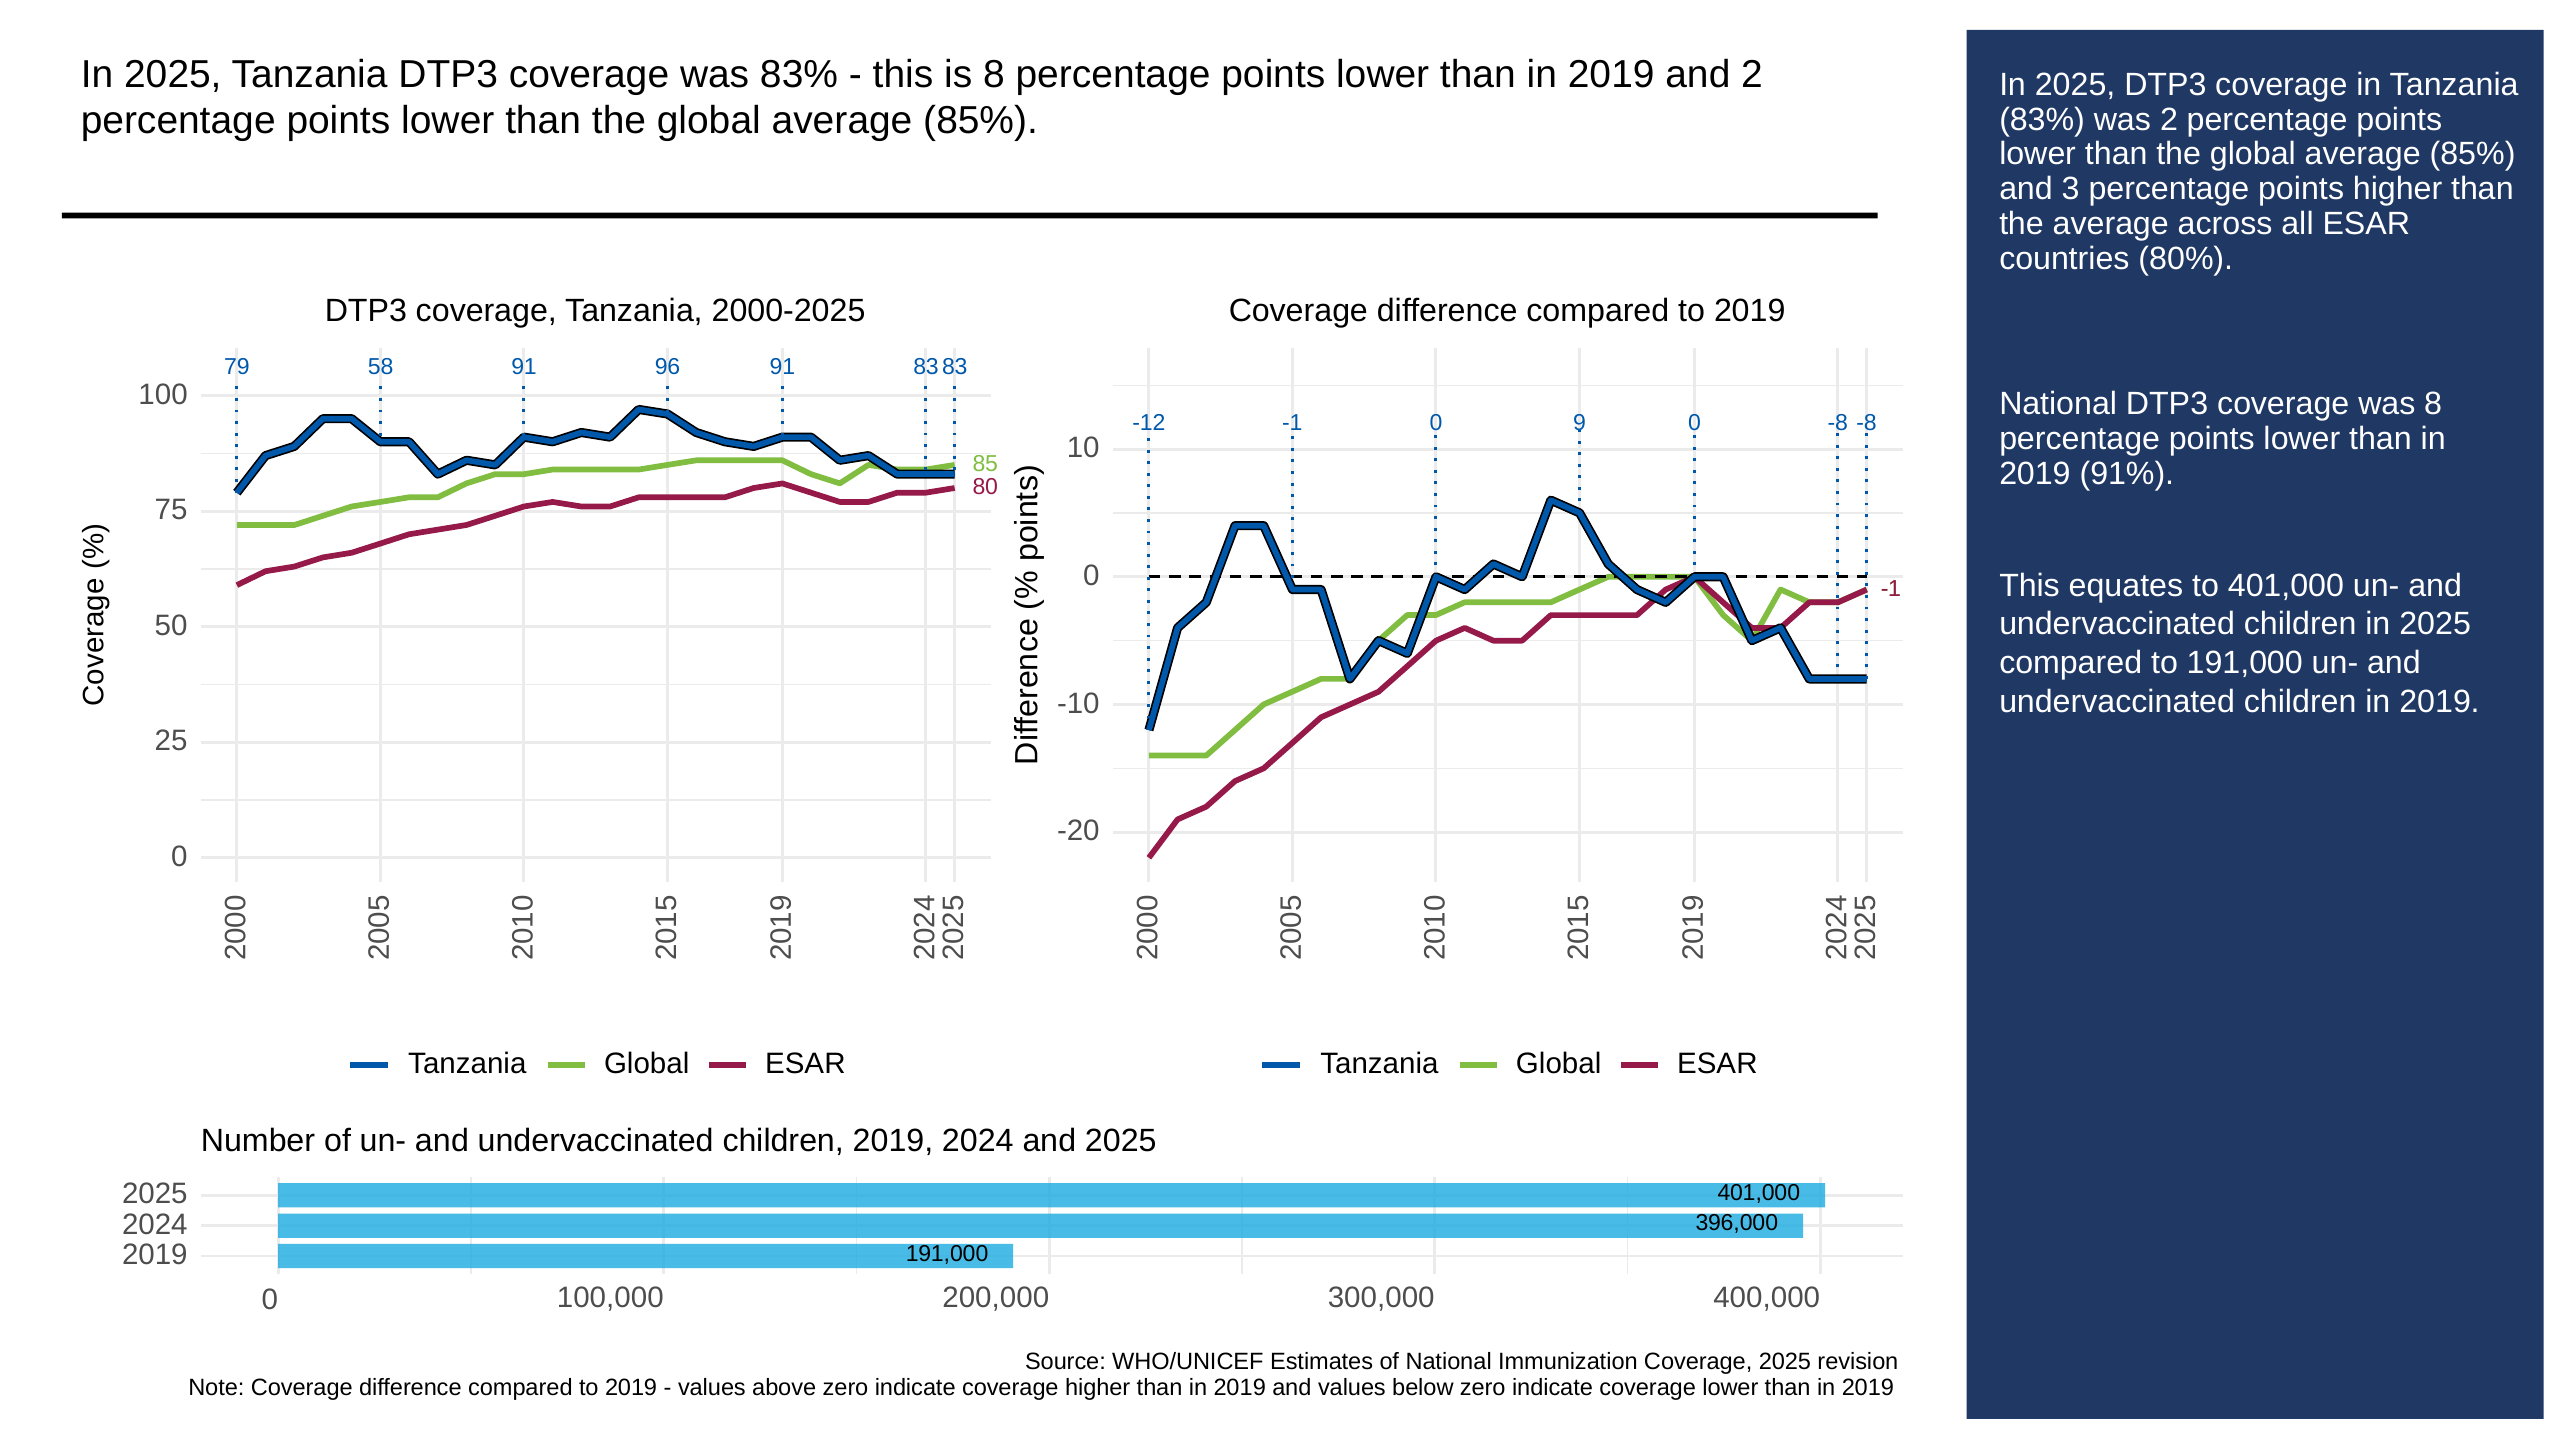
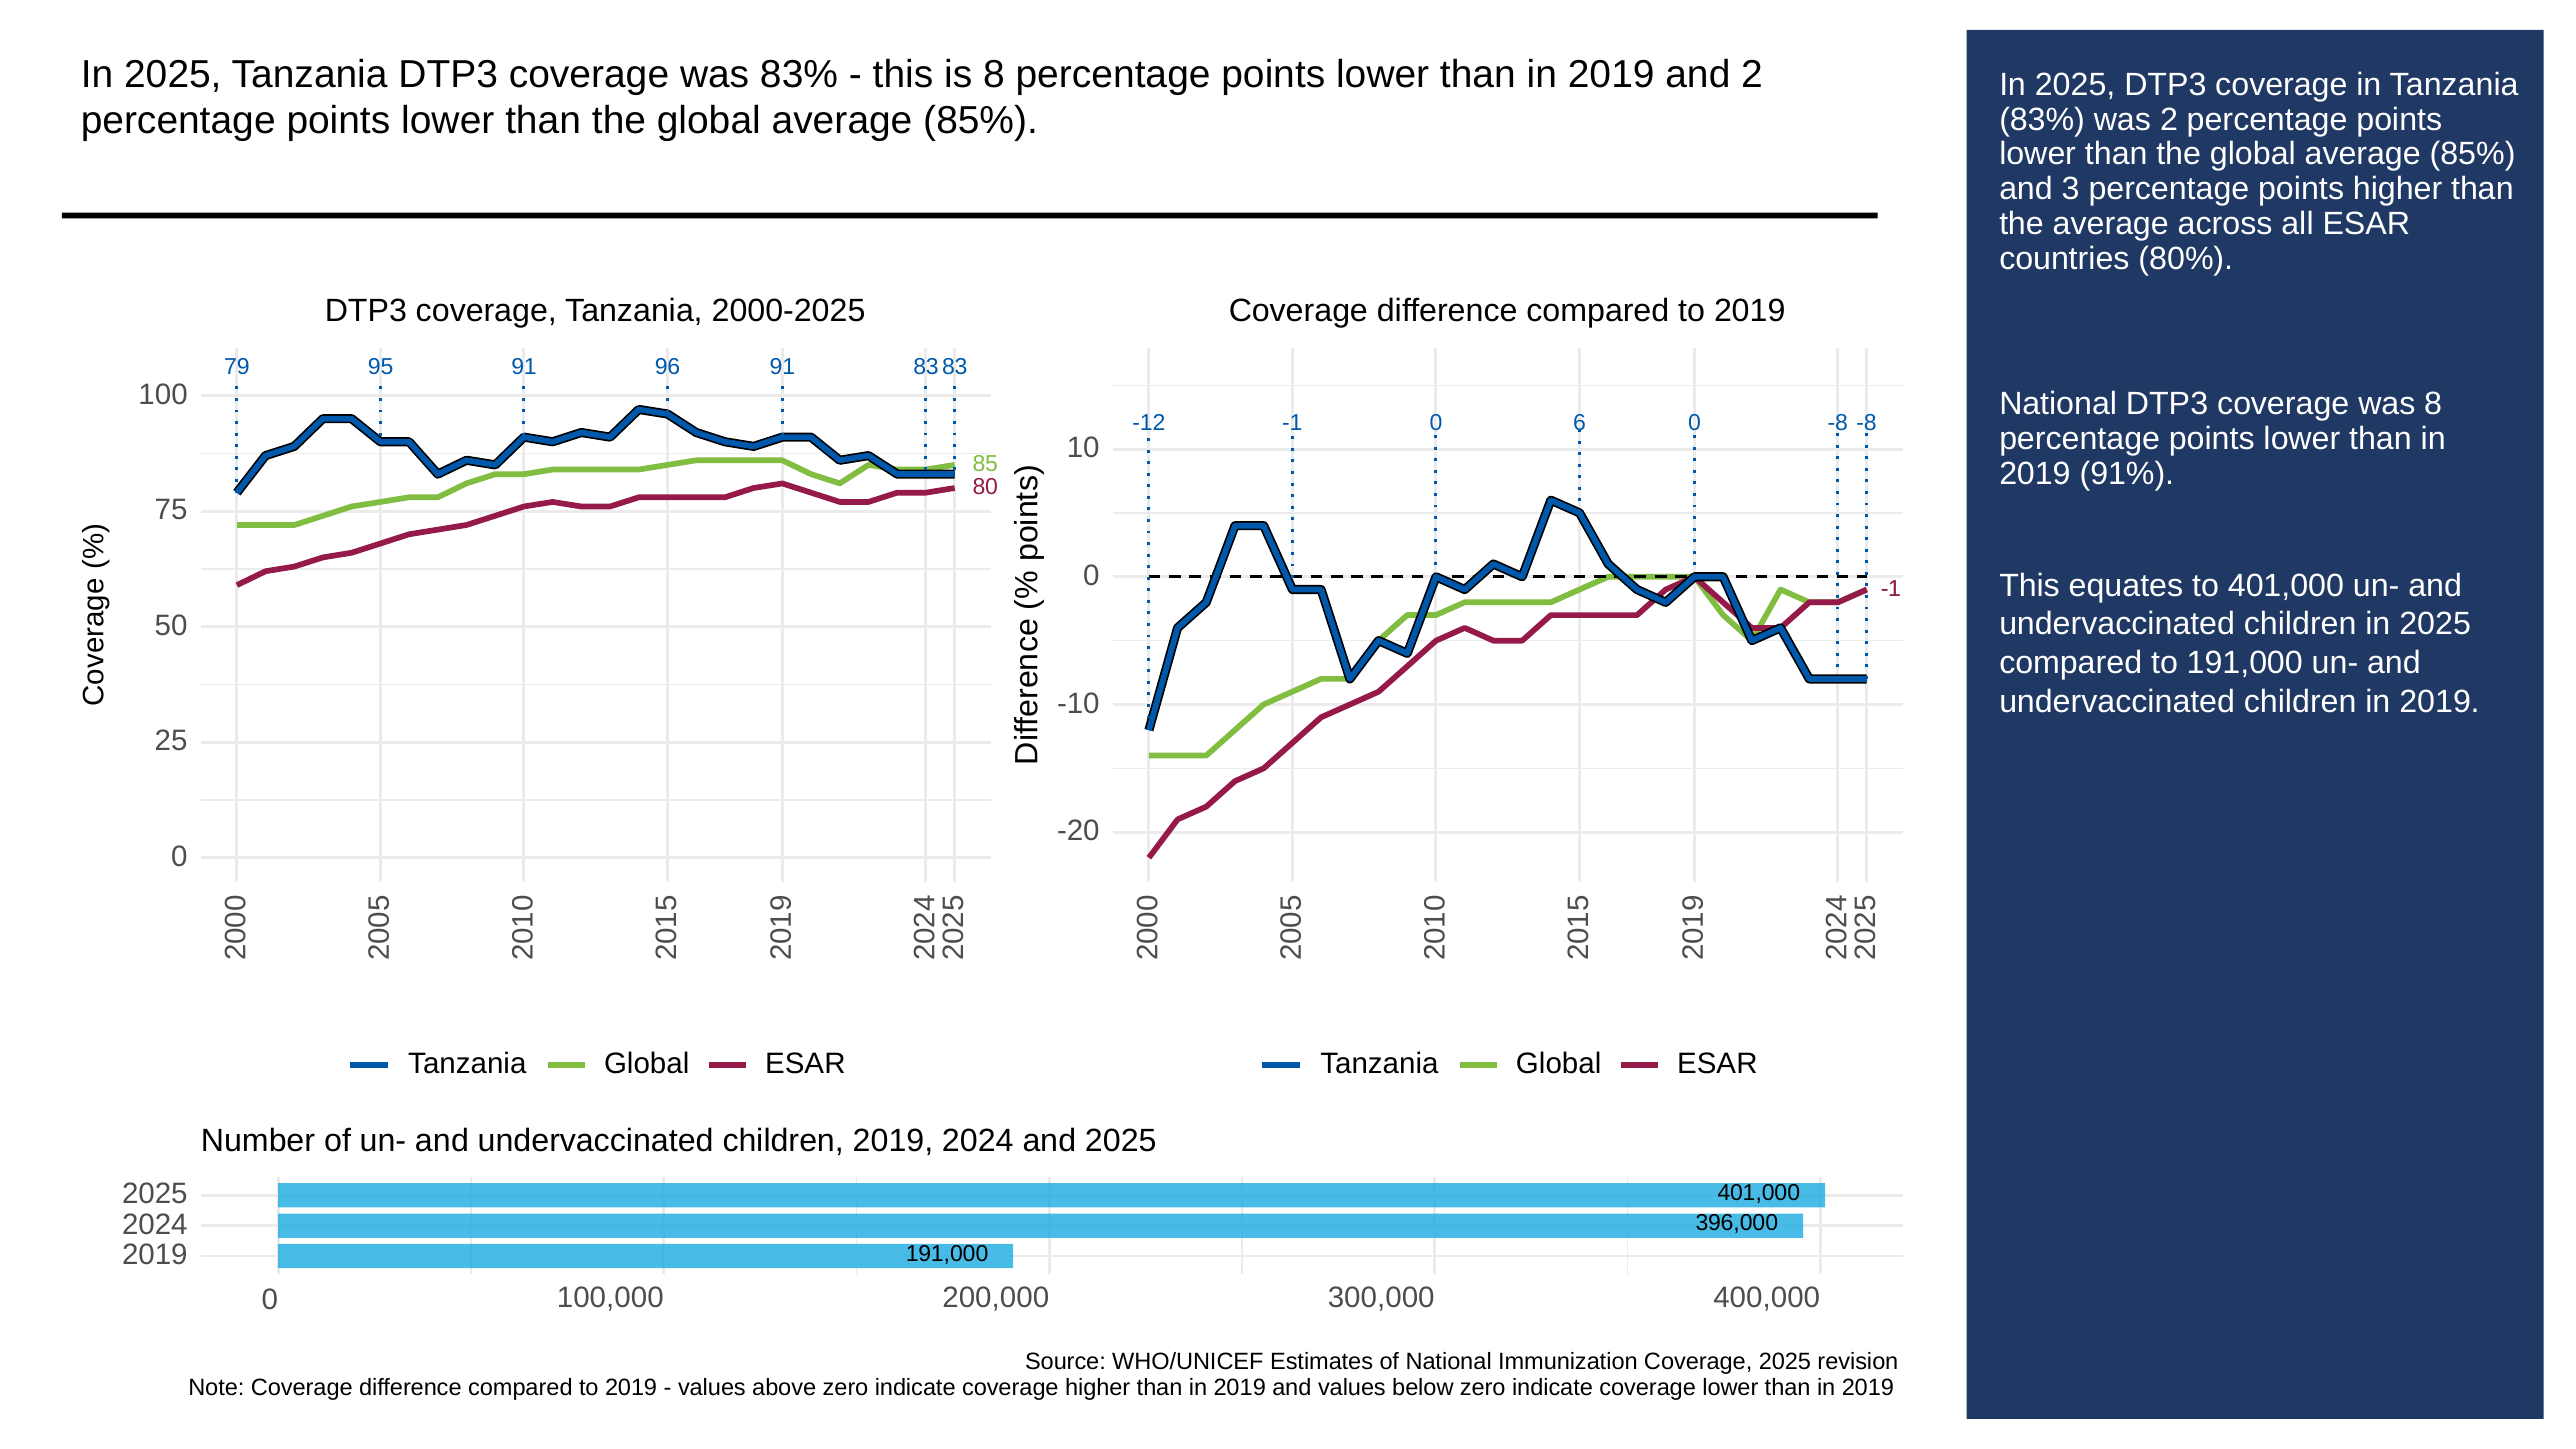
58: 58 -> 95
0 9: 9 -> 6
